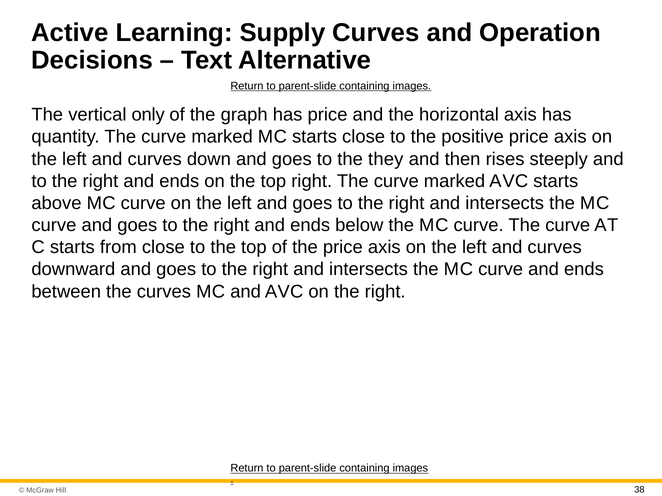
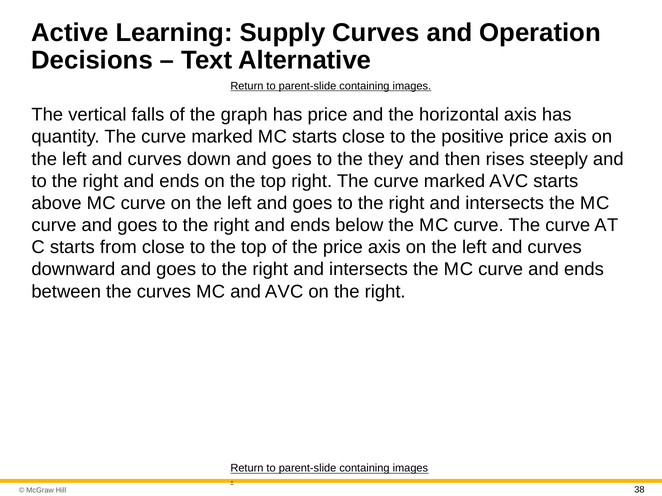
only: only -> falls
